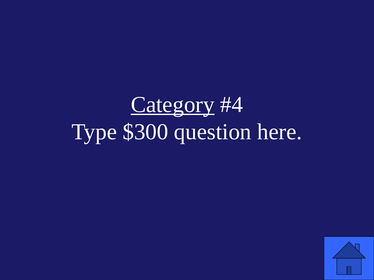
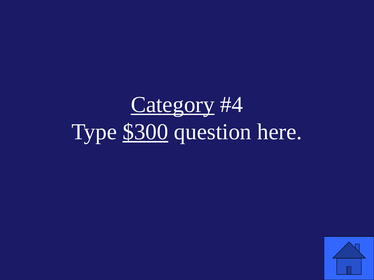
$300 underline: none -> present
